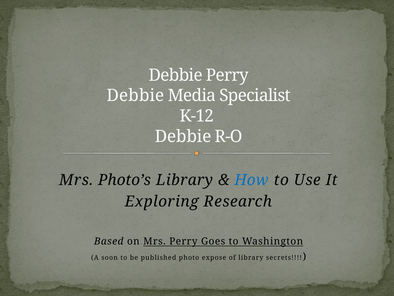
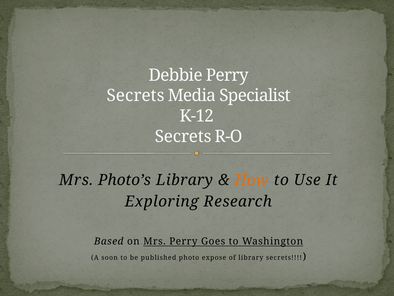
Debbie at (135, 95): Debbie -> Secrets
Debbie at (183, 136): Debbie -> Secrets
How colour: blue -> orange
